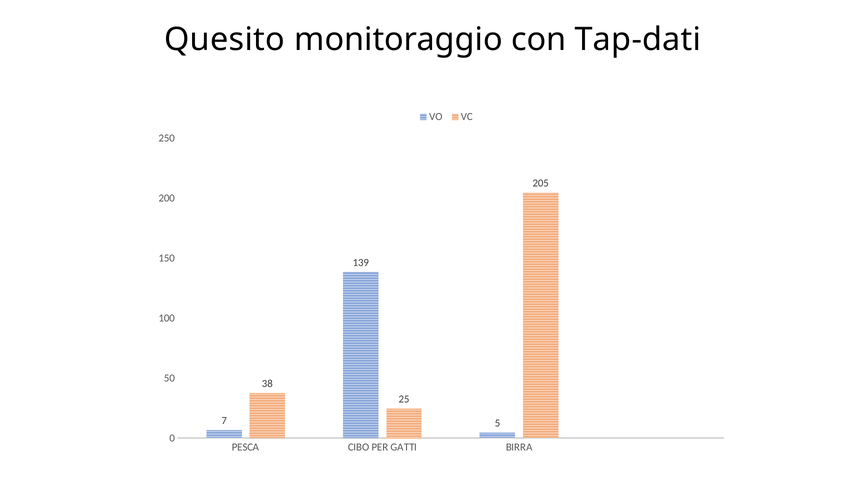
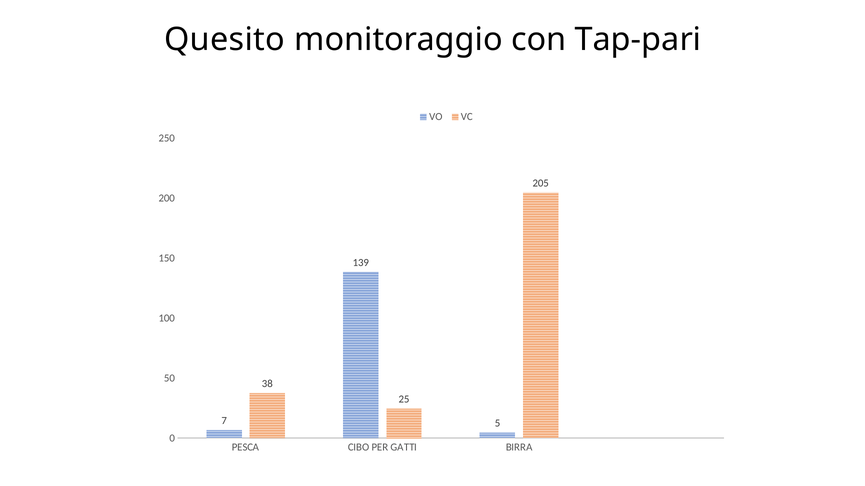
Tap-dati: Tap-dati -> Tap-pari
